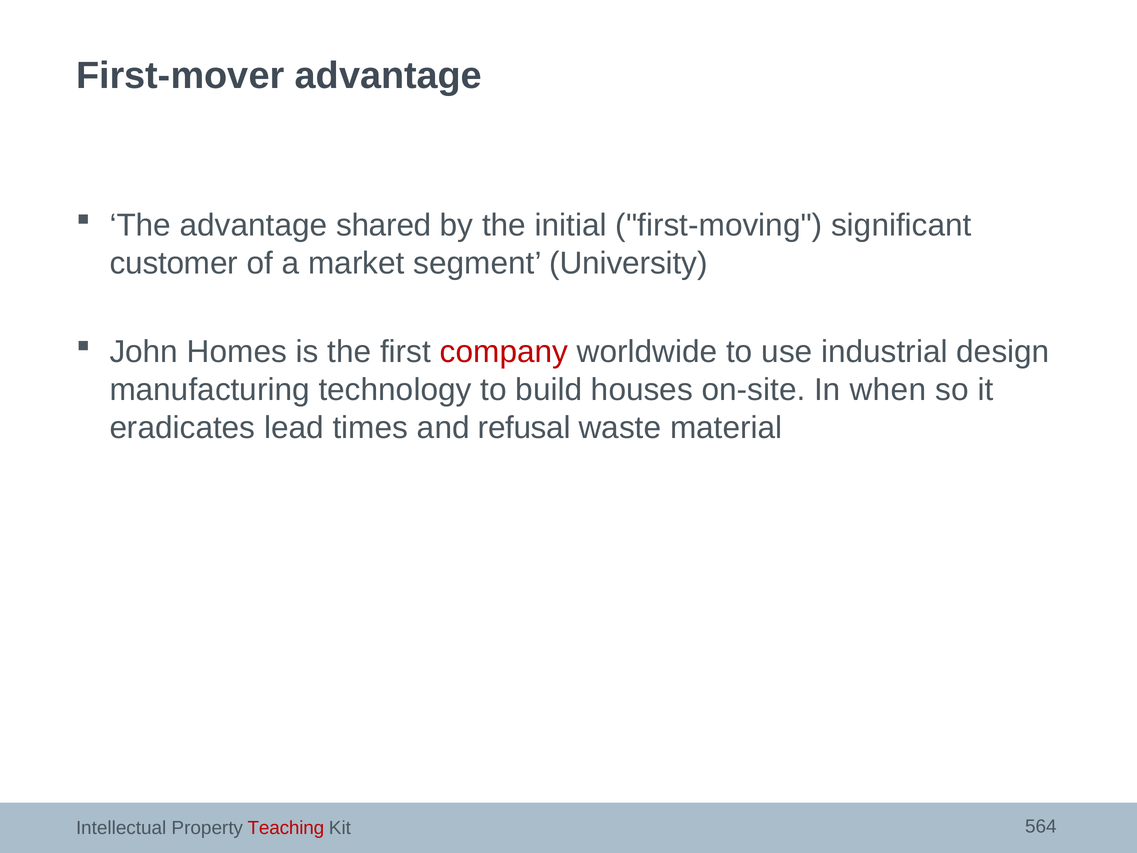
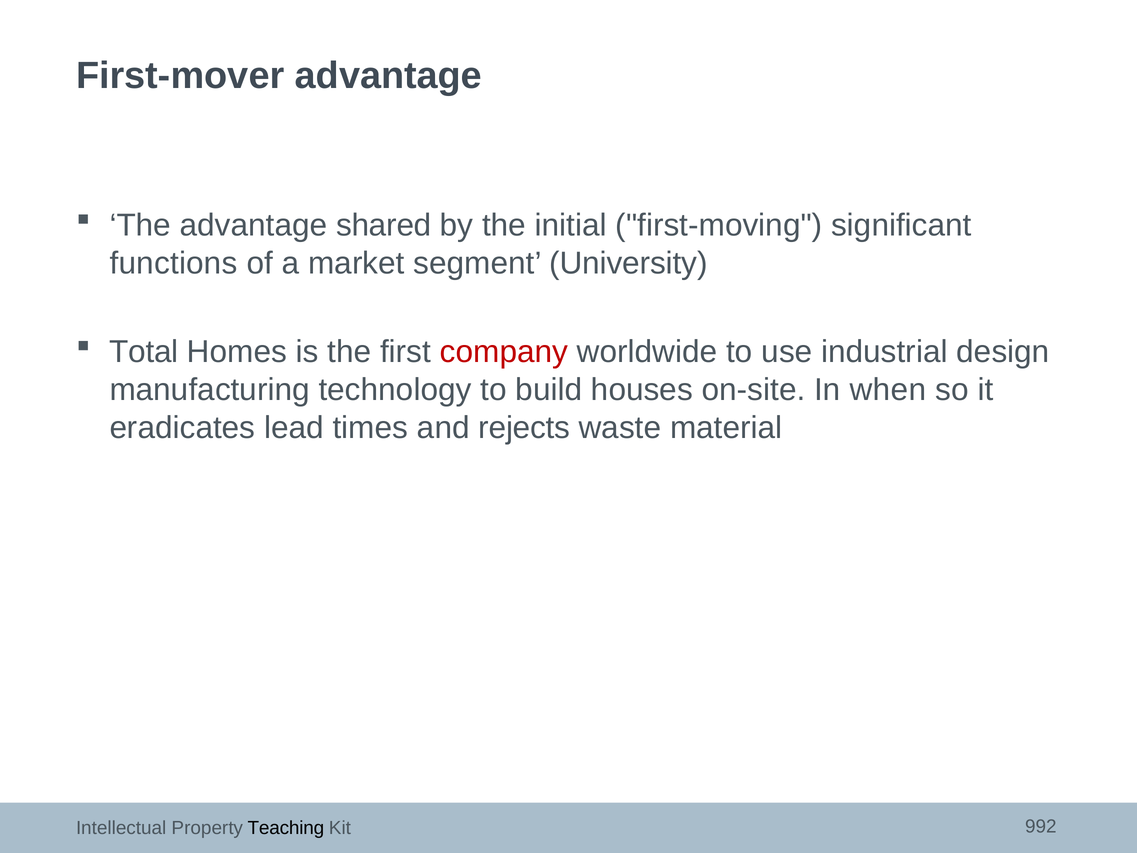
customer: customer -> functions
John: John -> Total
refusal: refusal -> rejects
Teaching colour: red -> black
564: 564 -> 992
